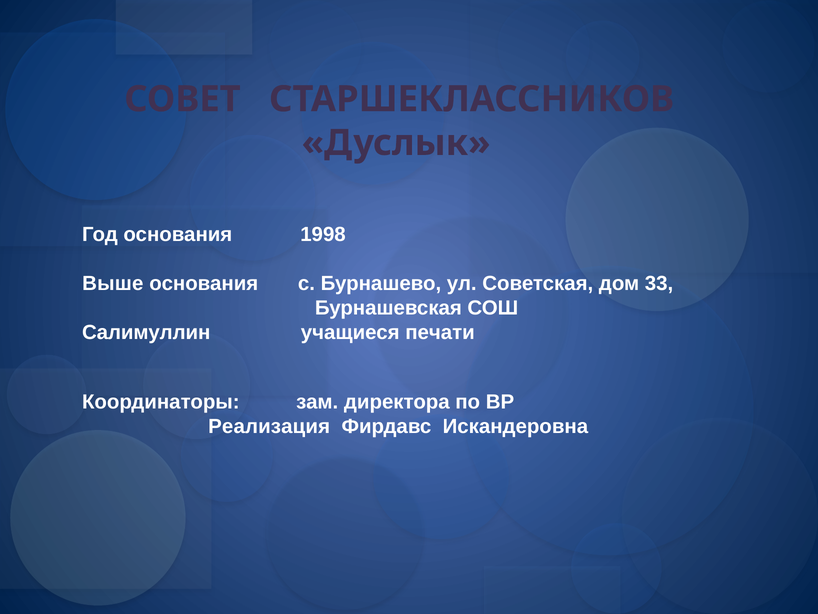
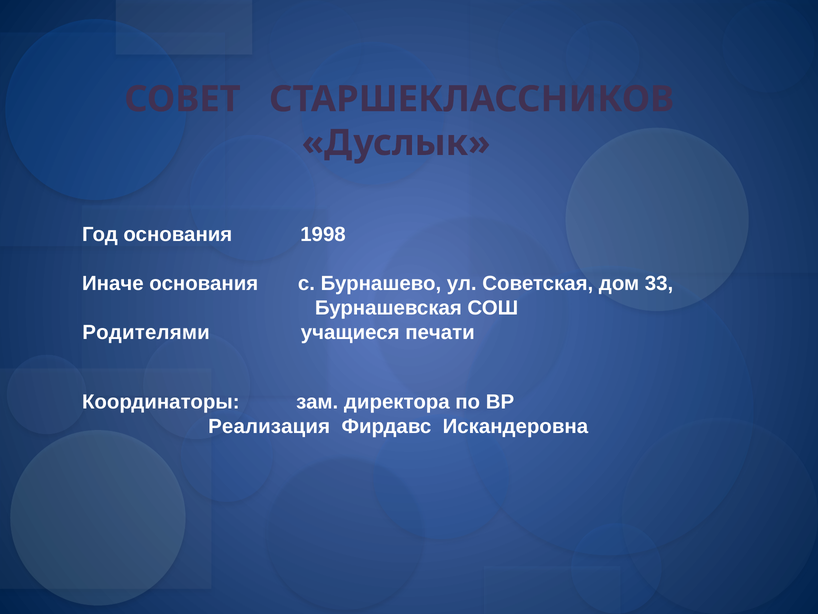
Выше: Выше -> Иначе
Салимуллин: Салимуллин -> Родителями
